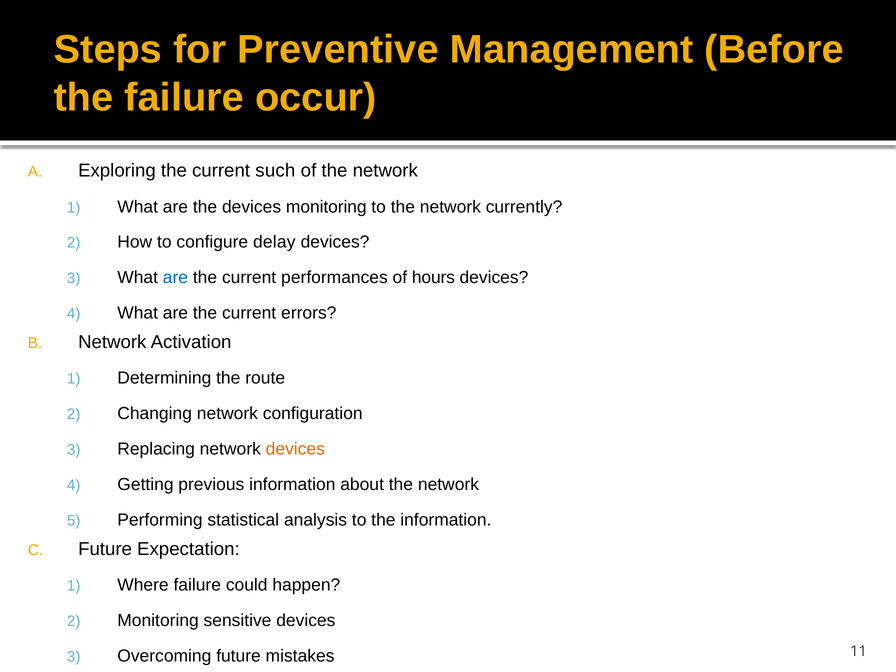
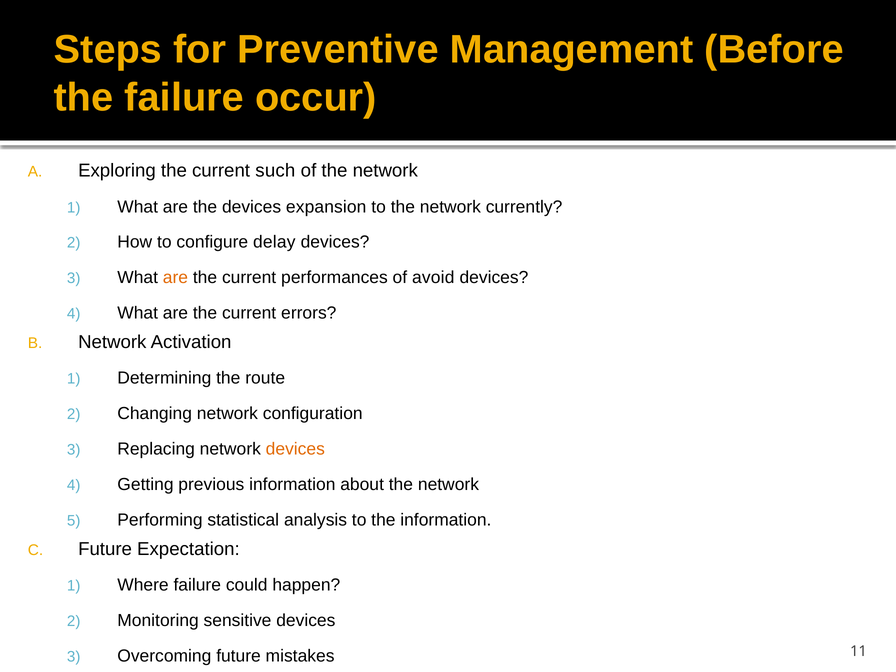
devices monitoring: monitoring -> expansion
are at (175, 278) colour: blue -> orange
hours: hours -> avoid
